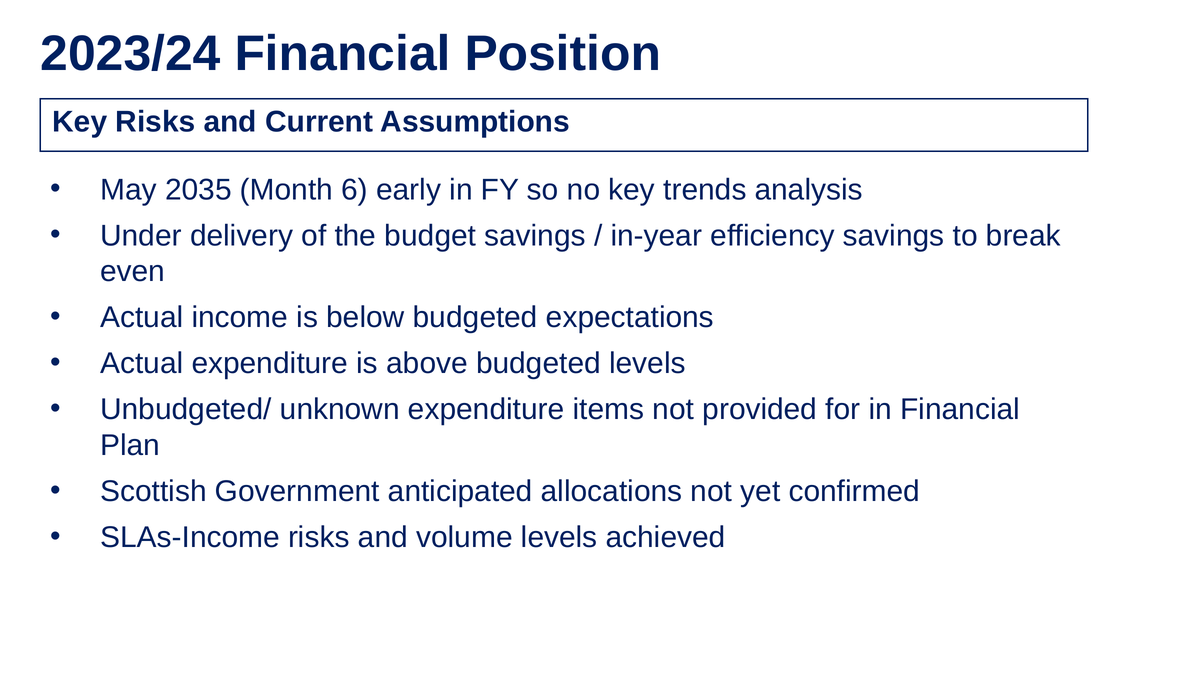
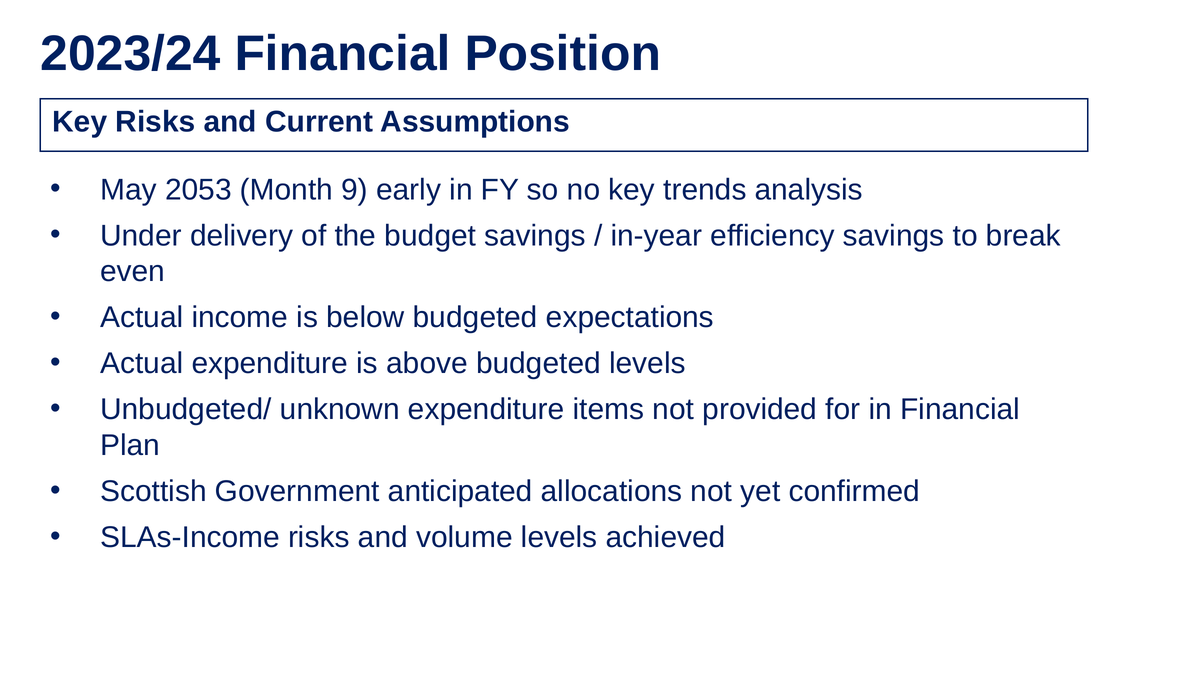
2035: 2035 -> 2053
6: 6 -> 9
